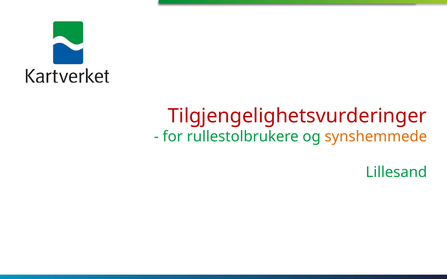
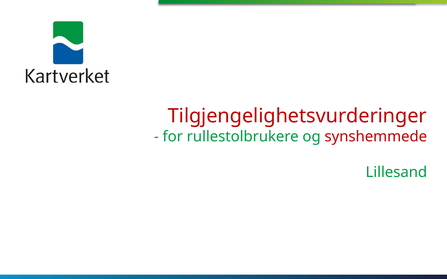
synshemmede colour: orange -> red
